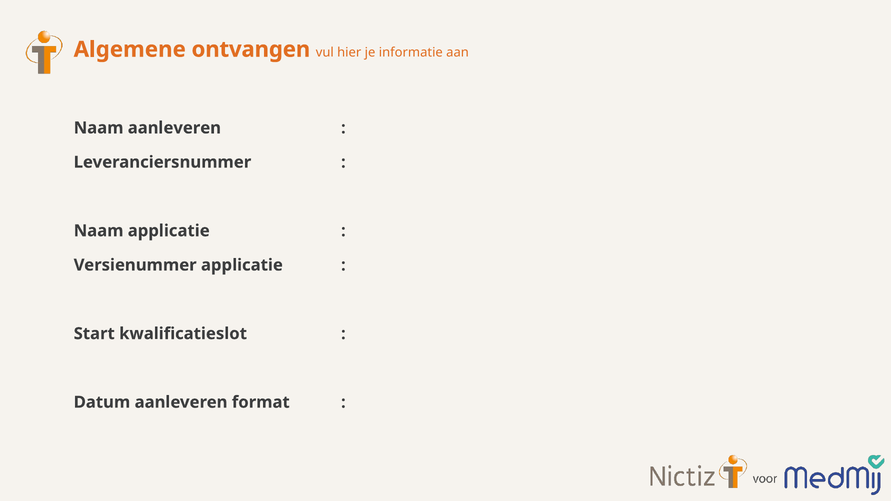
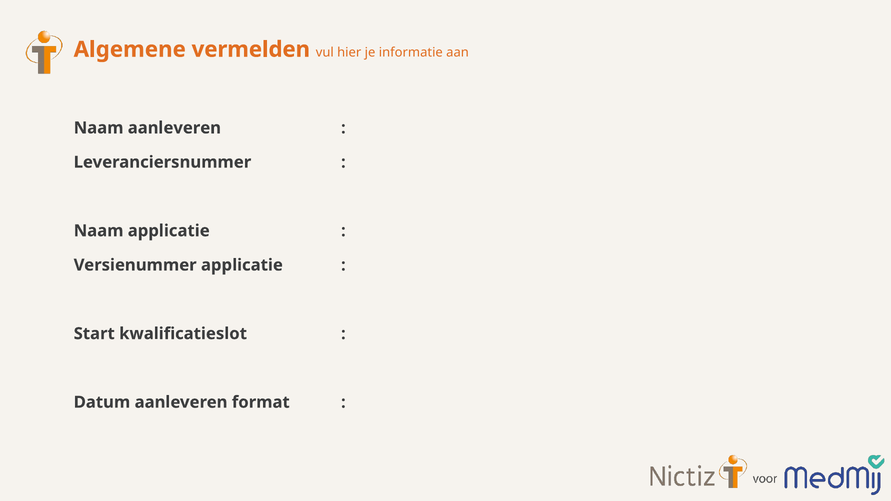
ontvangen: ontvangen -> vermelden
